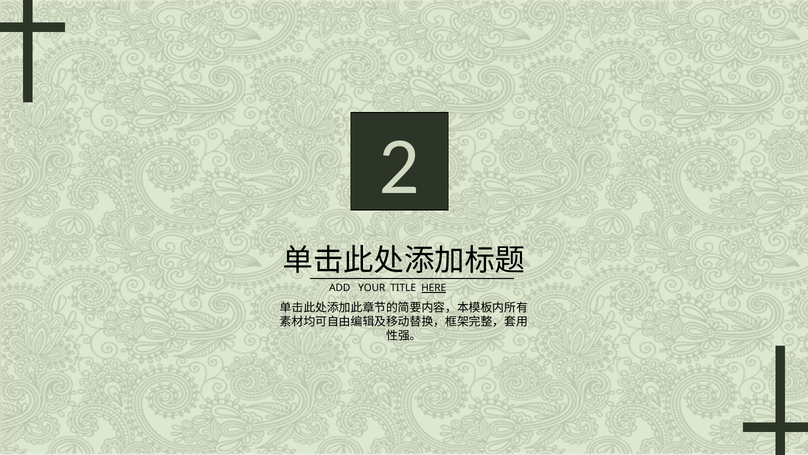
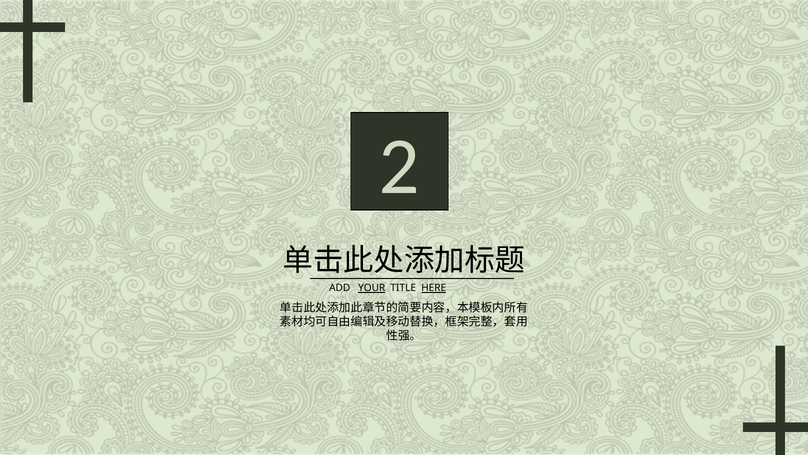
YOUR underline: none -> present
